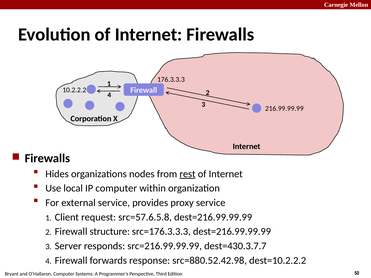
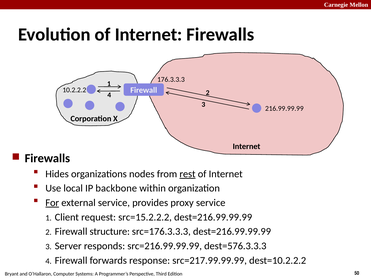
IP computer: computer -> backbone
For underline: none -> present
src=57.6.5.8: src=57.6.5.8 -> src=15.2.2.2
dest=430.3.7.7: dest=430.3.7.7 -> dest=576.3.3.3
src=880.52.42.98: src=880.52.42.98 -> src=217.99.99.99
